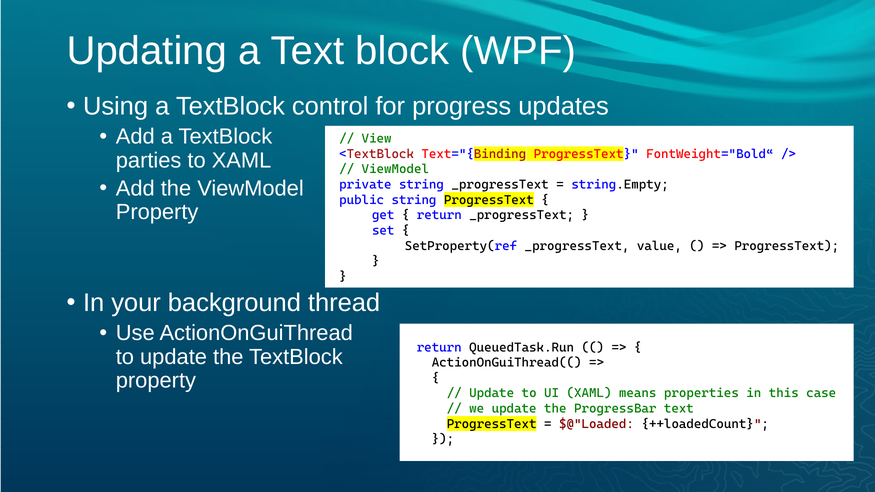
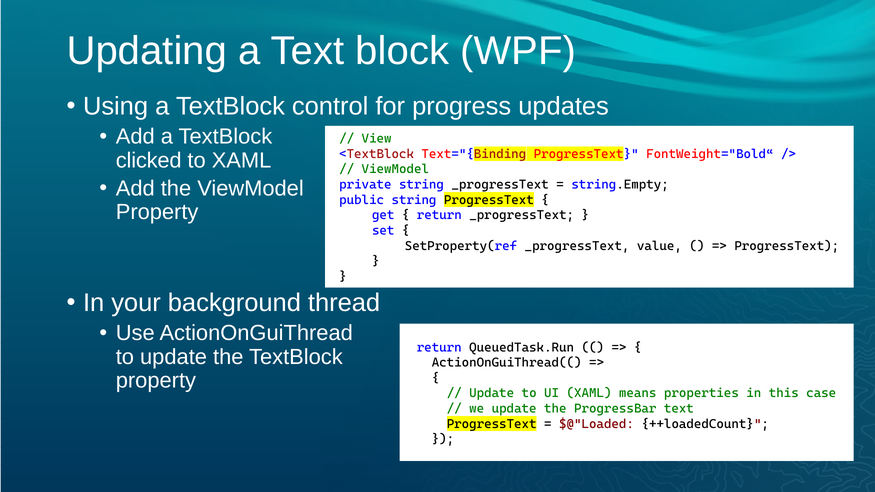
parties: parties -> clicked
